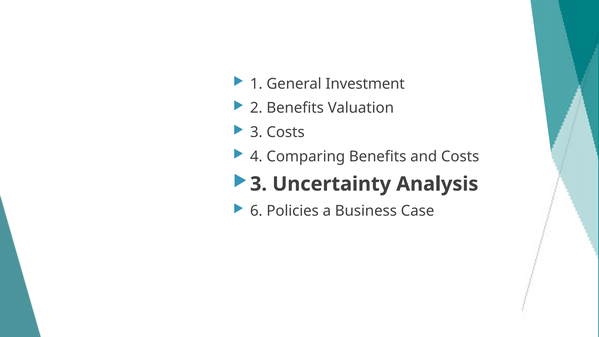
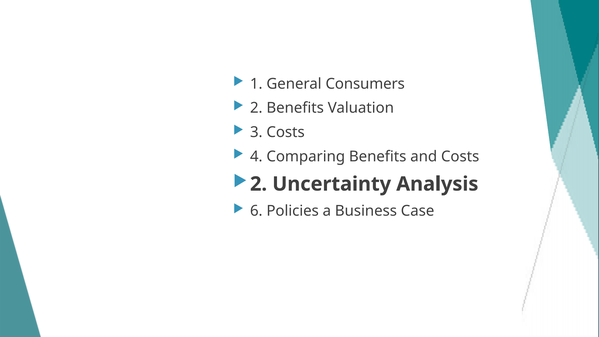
Investment: Investment -> Consumers
3 at (259, 184): 3 -> 2
